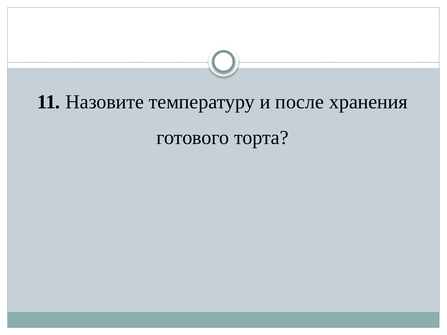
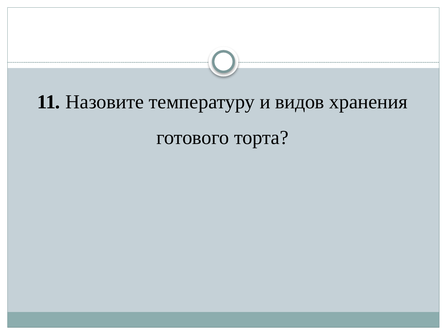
после: после -> видов
